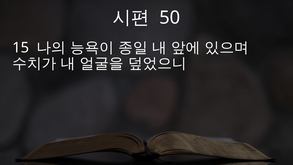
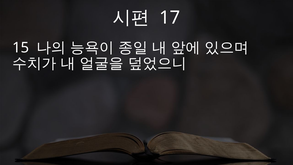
50: 50 -> 17
